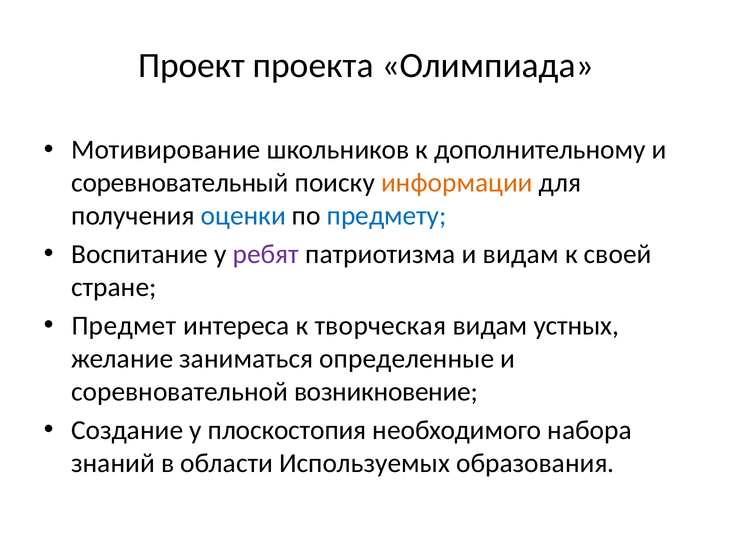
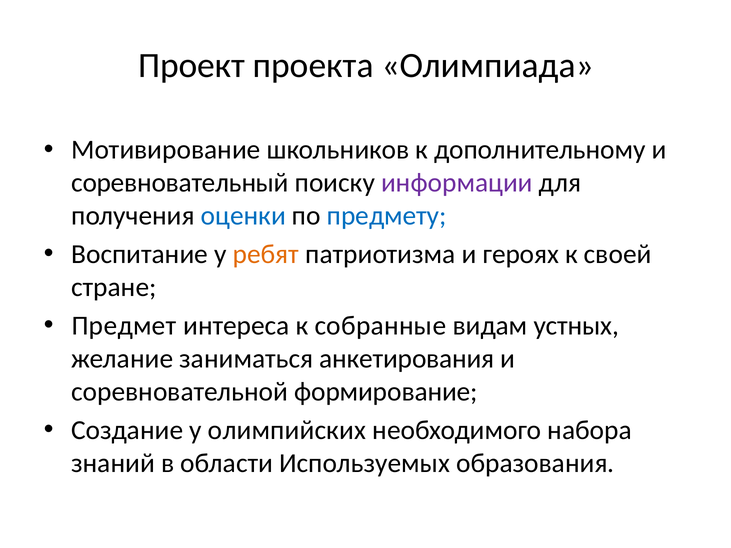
информации colour: orange -> purple
ребят colour: purple -> orange
и видам: видам -> героях
творческая: творческая -> собранные
определенные: определенные -> анкетирования
возникновение: возникновение -> формирование
плоскостопия: плоскостопия -> олимпийских
